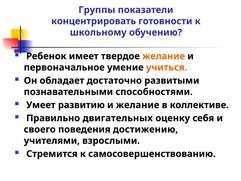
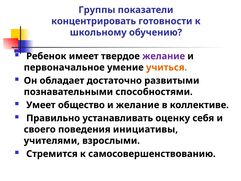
желание at (164, 56) colour: orange -> purple
развитию: развитию -> общество
двигательных: двигательных -> устанавливать
достижению: достижению -> инициативы
